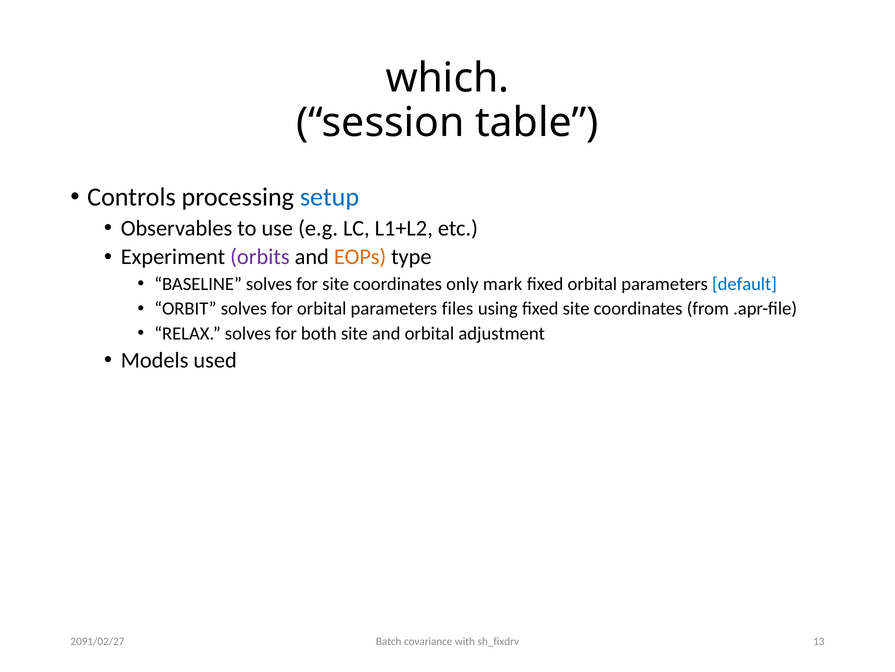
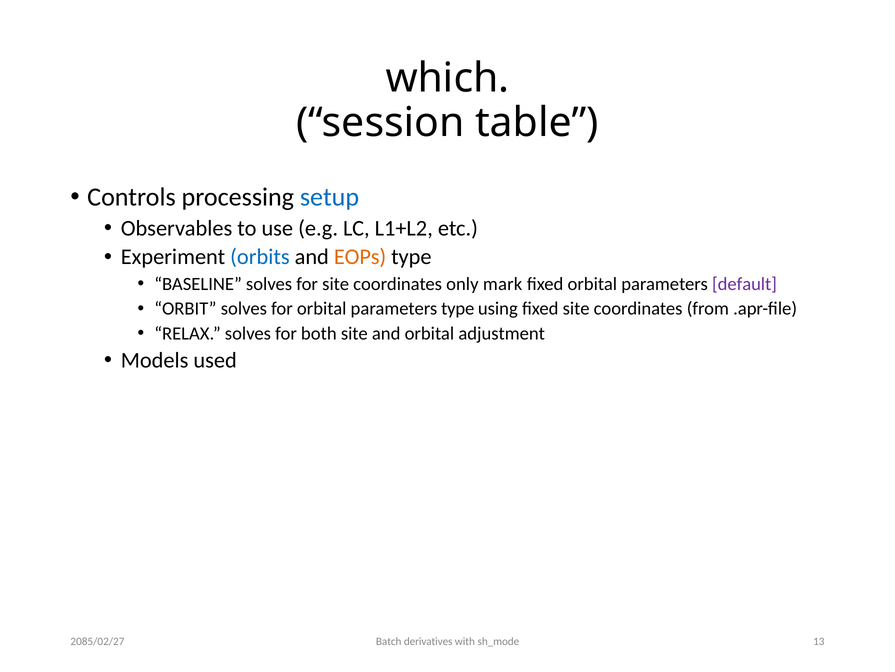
orbits colour: purple -> blue
default colour: blue -> purple
parameters files: files -> type
covariance: covariance -> derivatives
sh_fixdrv: sh_fixdrv -> sh_mode
2091/02/27: 2091/02/27 -> 2085/02/27
